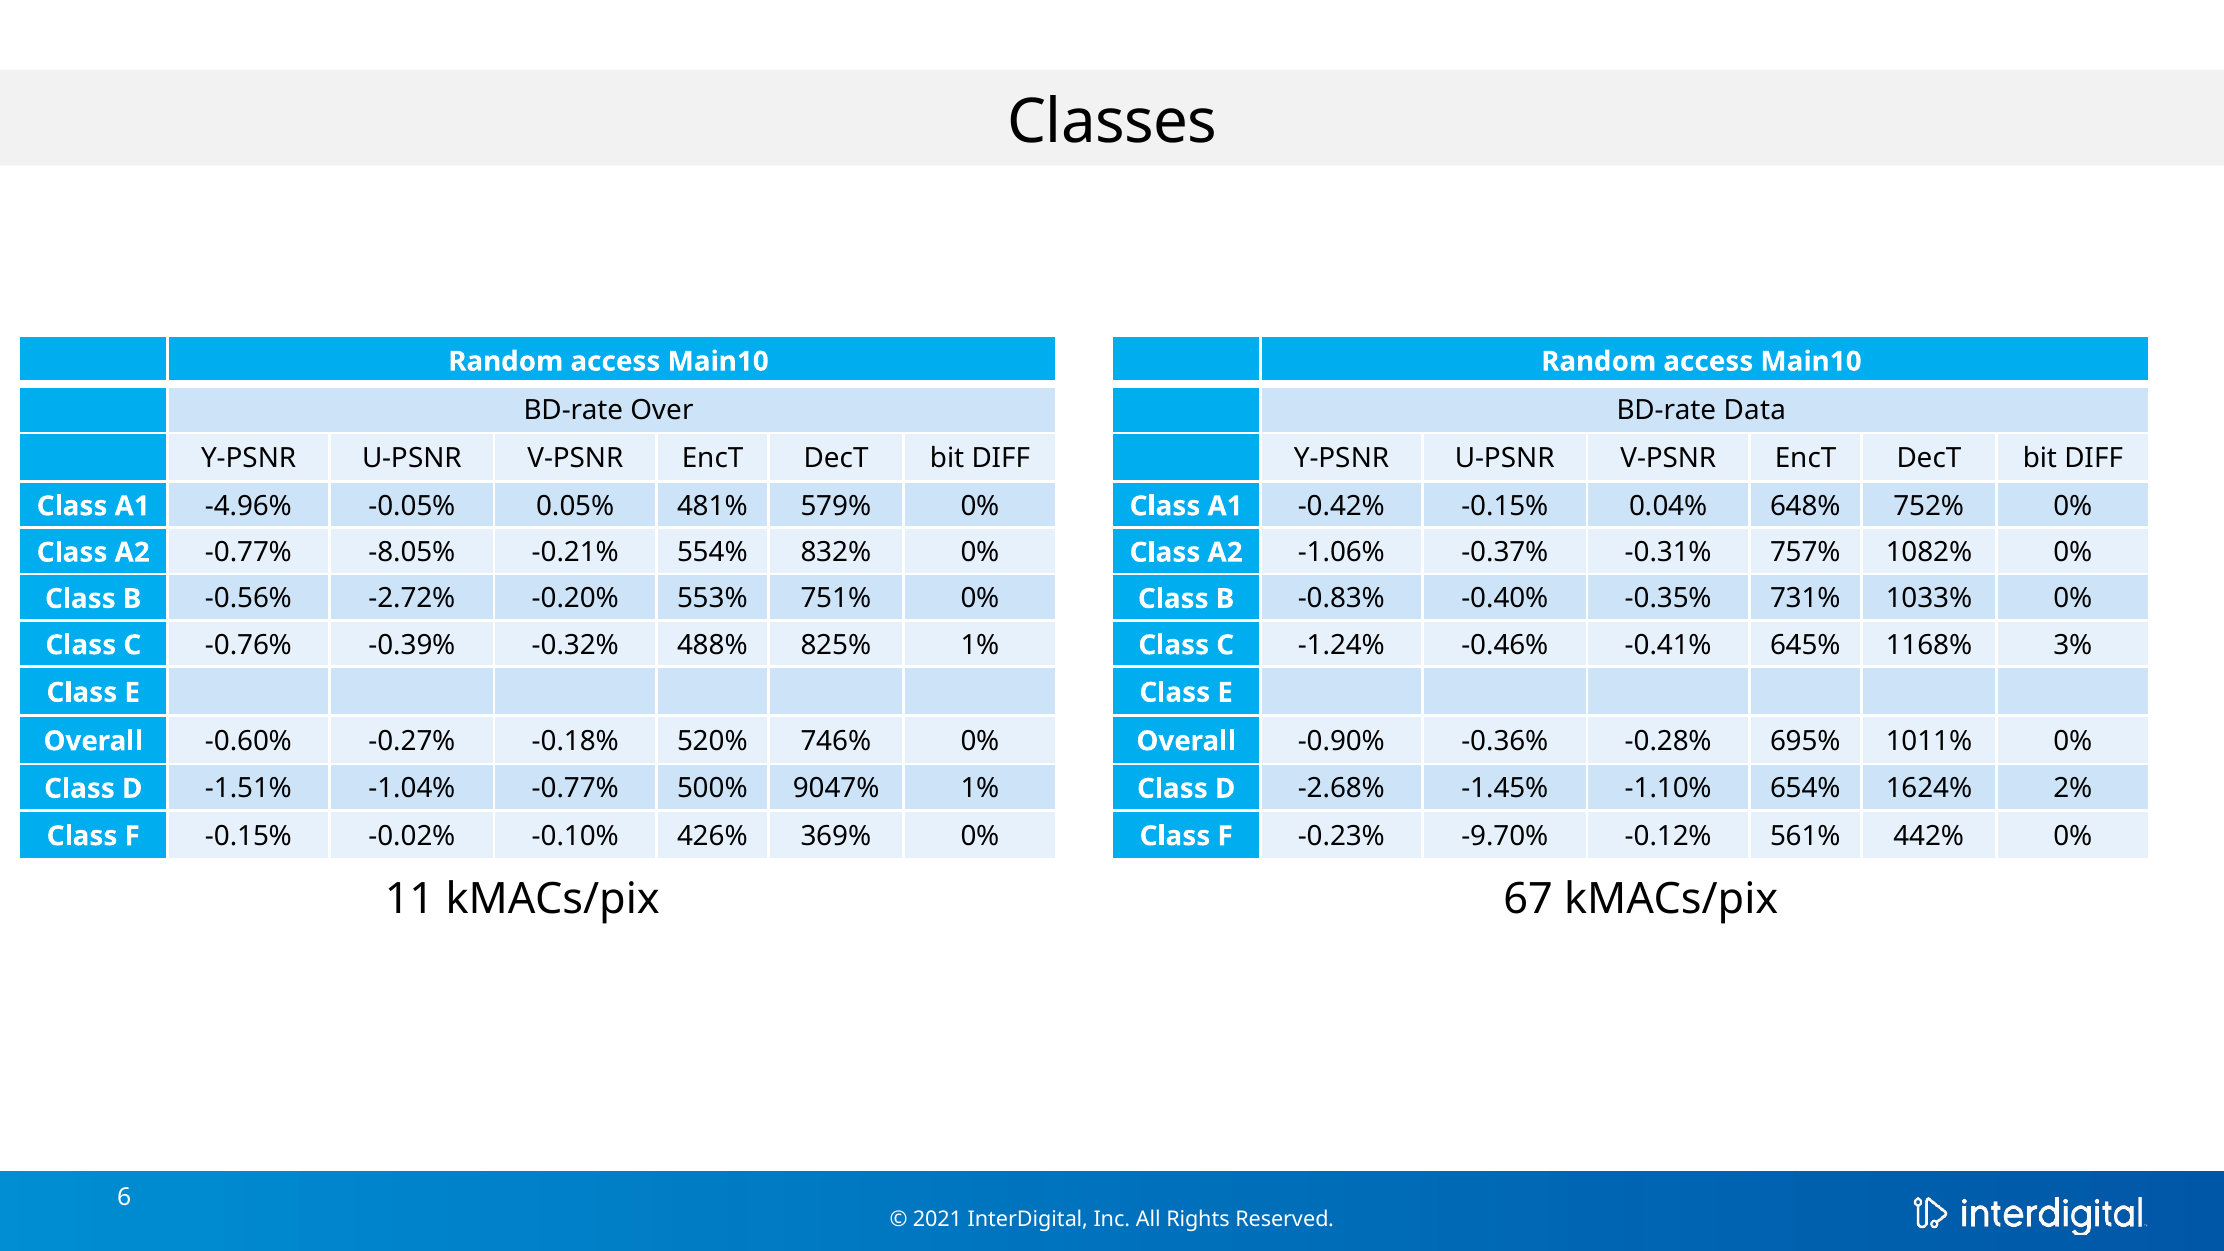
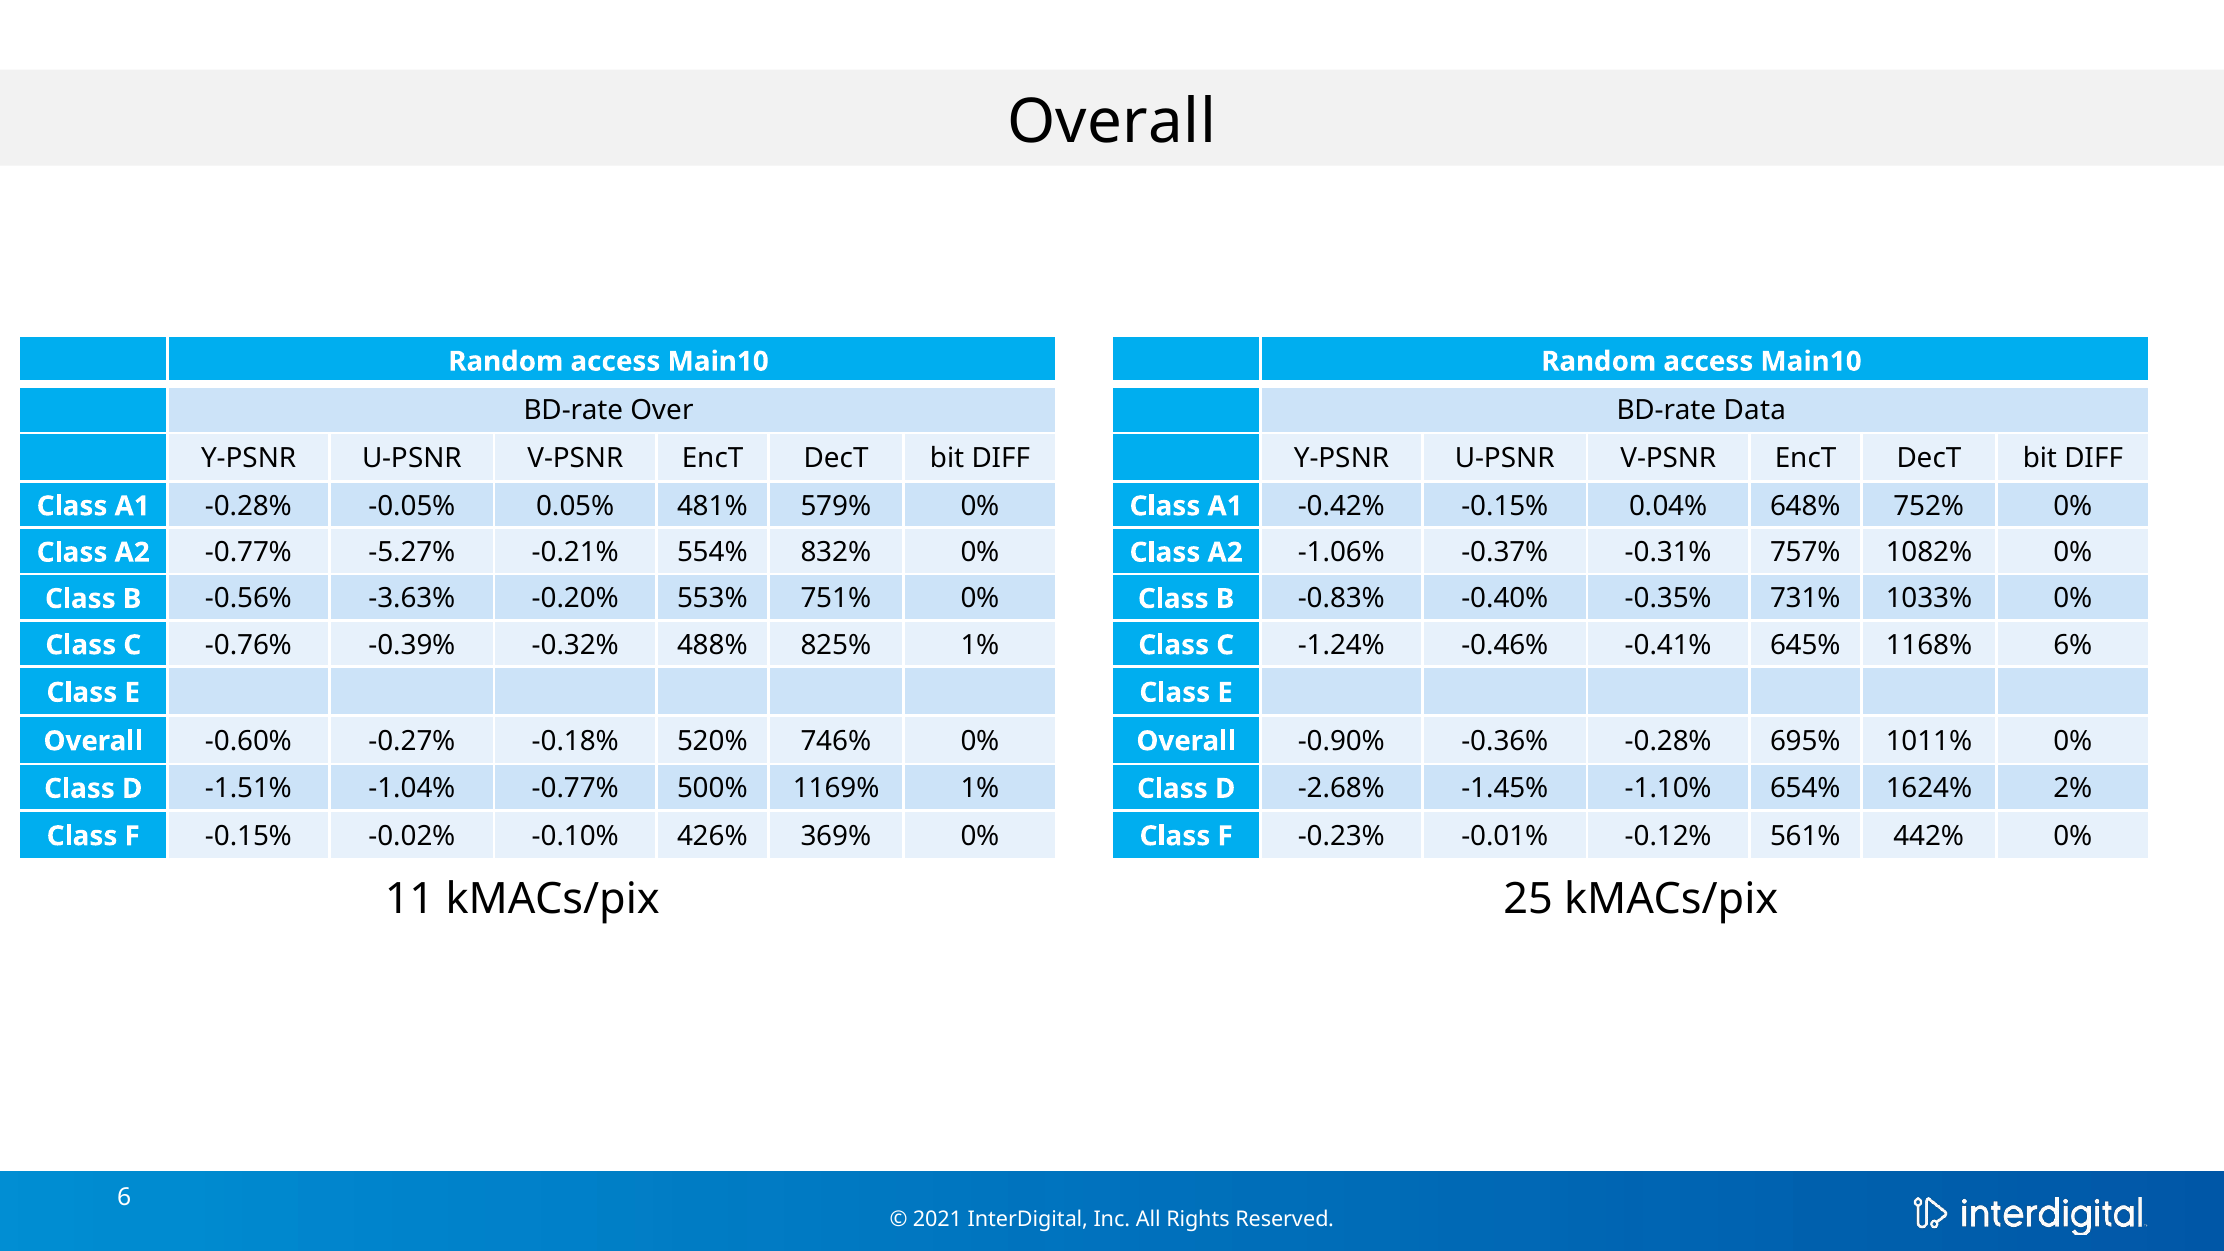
Classes at (1112, 122): Classes -> Overall
A1 -4.96%: -4.96% -> -0.28%
-8.05%: -8.05% -> -5.27%
-2.72%: -2.72% -> -3.63%
3%: 3% -> 6%
9047%: 9047% -> 1169%
-9.70%: -9.70% -> -0.01%
67: 67 -> 25
